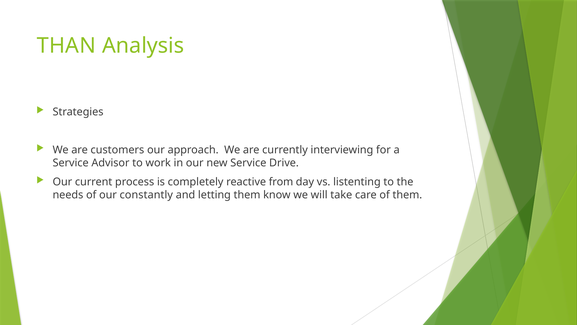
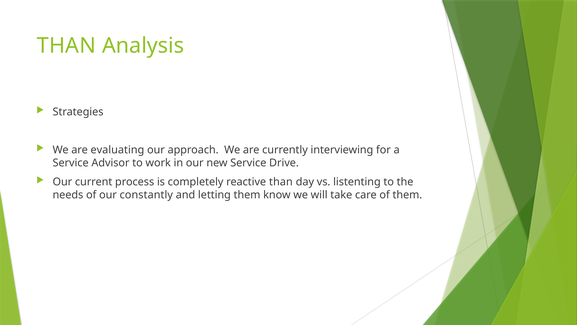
customers: customers -> evaluating
reactive from: from -> than
